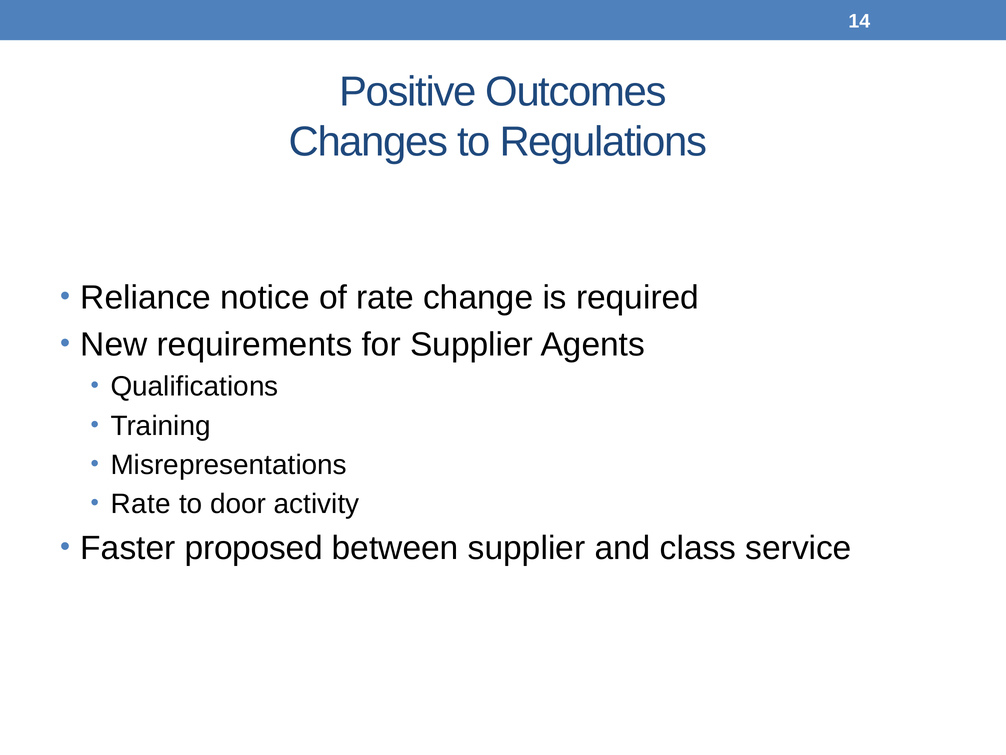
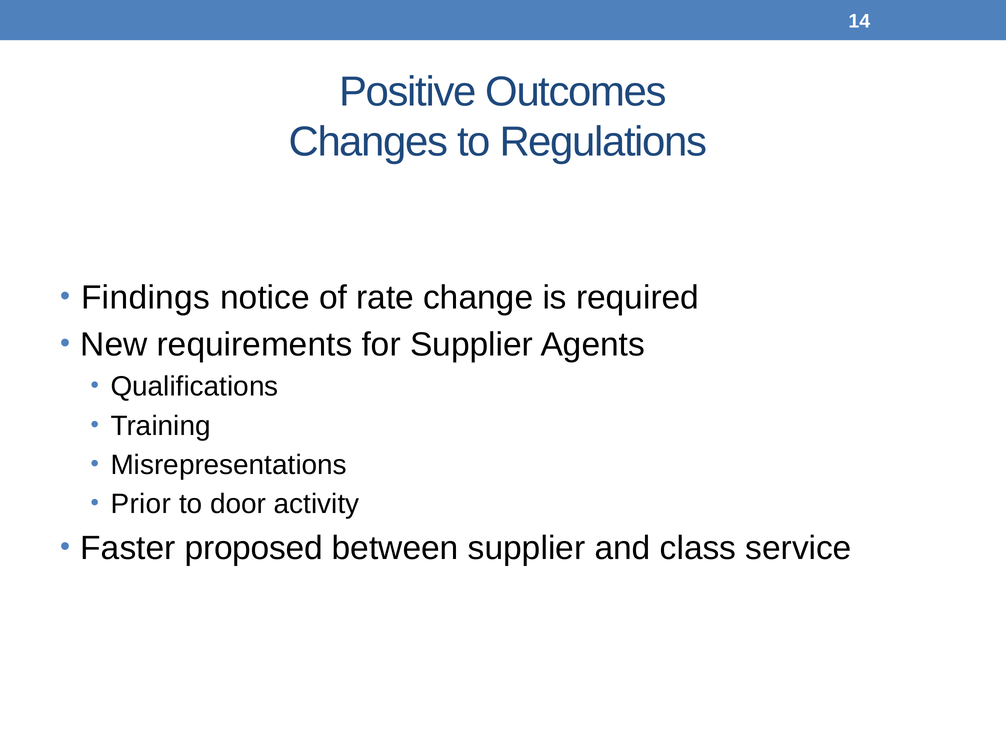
Reliance: Reliance -> Findings
Rate at (141, 504): Rate -> Prior
